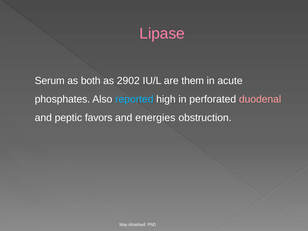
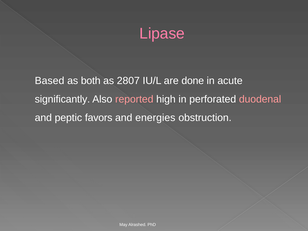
Serum: Serum -> Based
2902: 2902 -> 2807
them: them -> done
phosphates: phosphates -> significantly
reported colour: light blue -> pink
